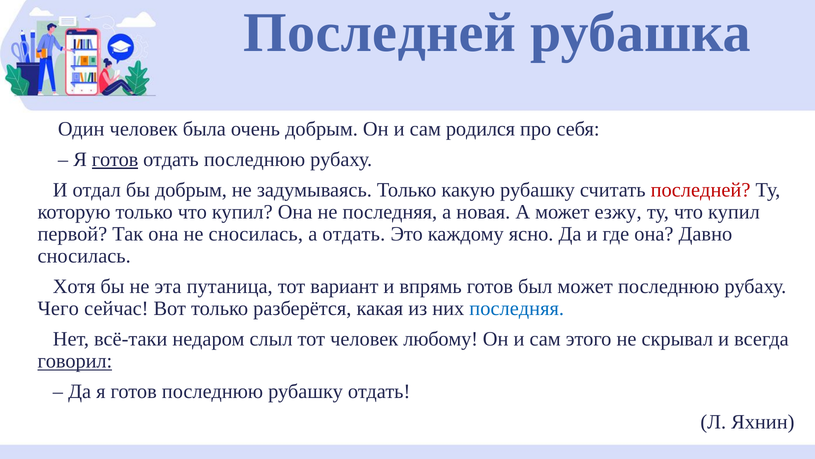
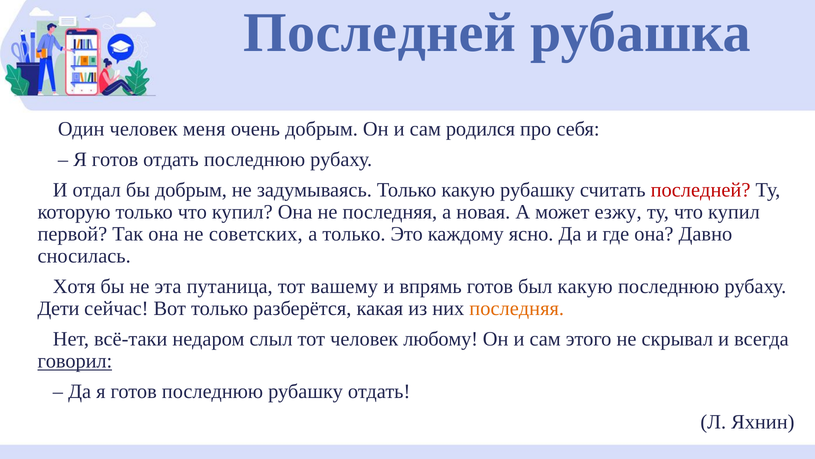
была: была -> меня
готов at (115, 159) underline: present -> none
не сносилась: сносилась -> советских
а отдать: отдать -> только
вариант: вариант -> вашему
был может: может -> какую
Чего: Чего -> Дети
последняя at (517, 308) colour: blue -> orange
